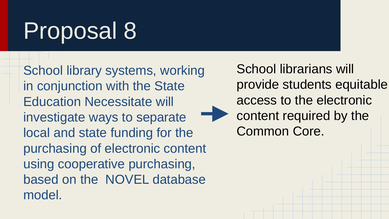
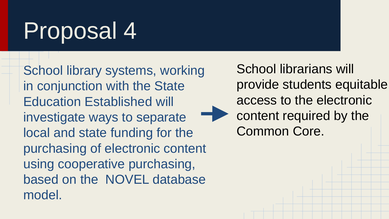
8: 8 -> 4
Necessitate: Necessitate -> Established
